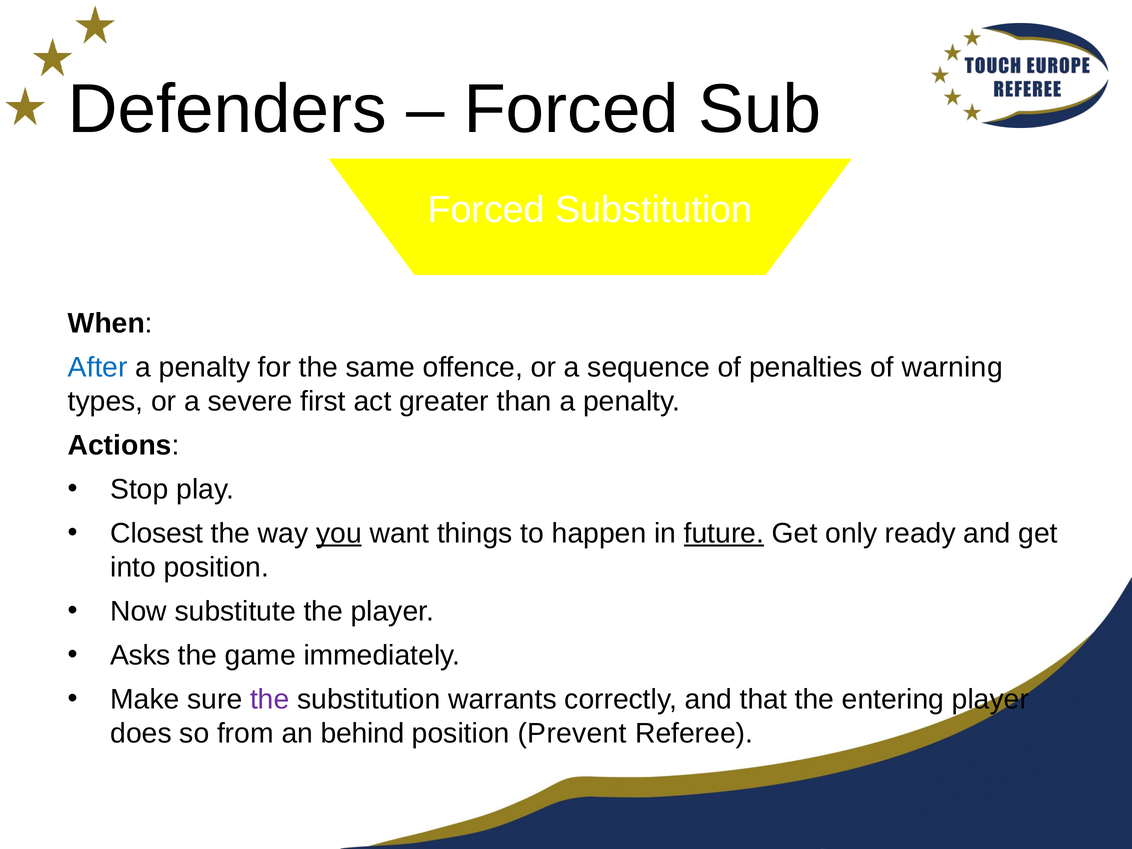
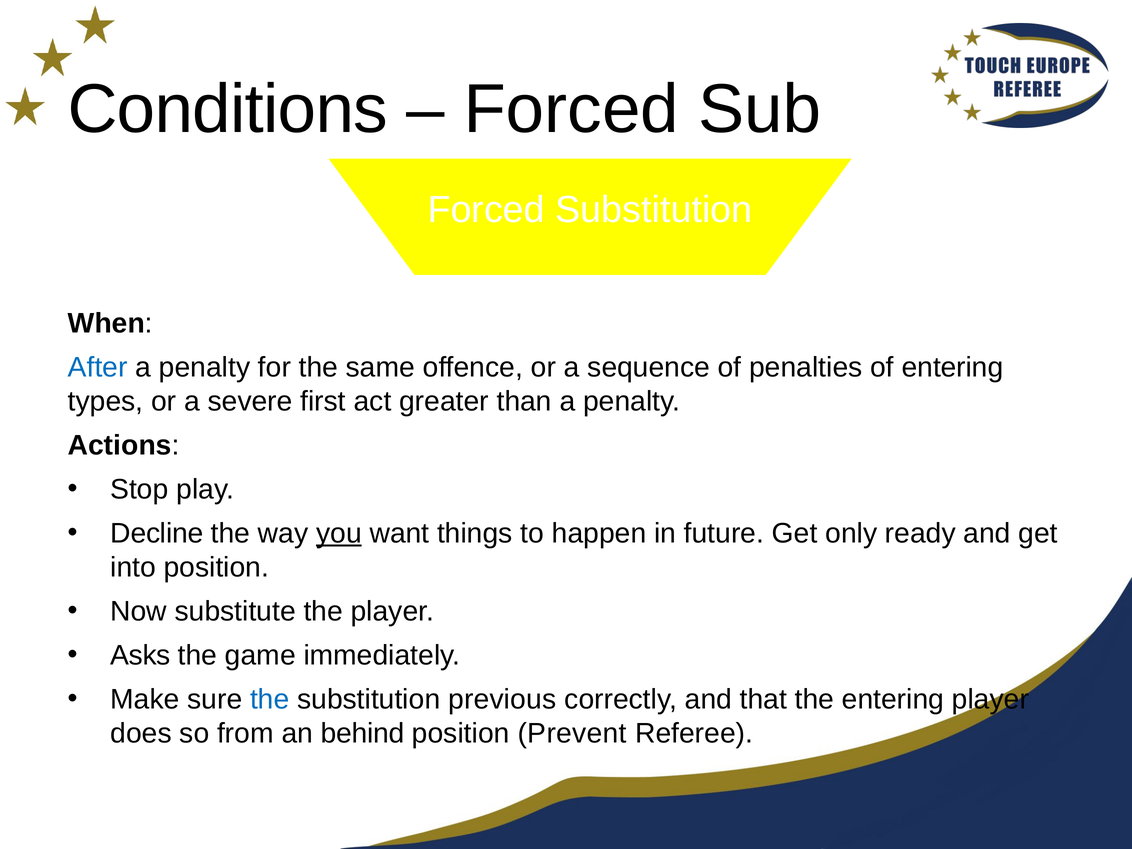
Defenders: Defenders -> Conditions
of warning: warning -> entering
Closest: Closest -> Decline
future underline: present -> none
the at (270, 699) colour: purple -> blue
warrants: warrants -> previous
